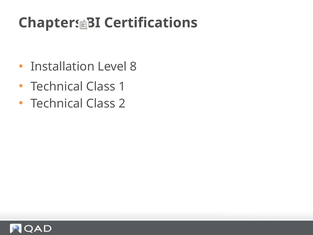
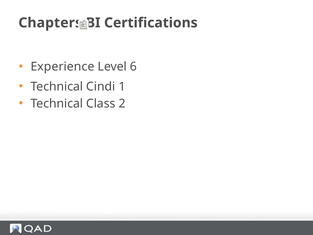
Installation: Installation -> Experience
8: 8 -> 6
Class at (101, 86): Class -> Cindi
